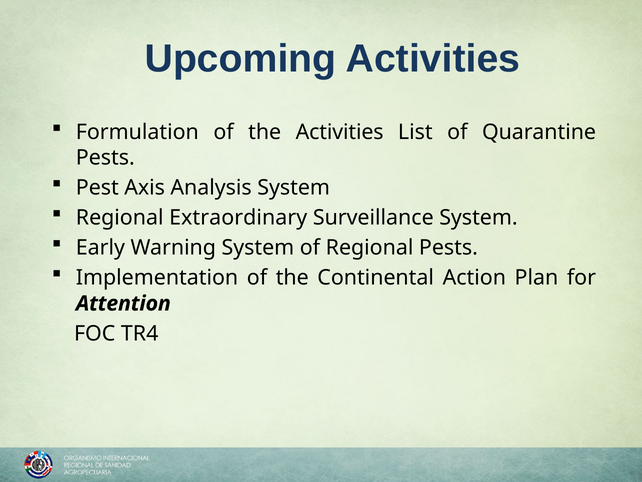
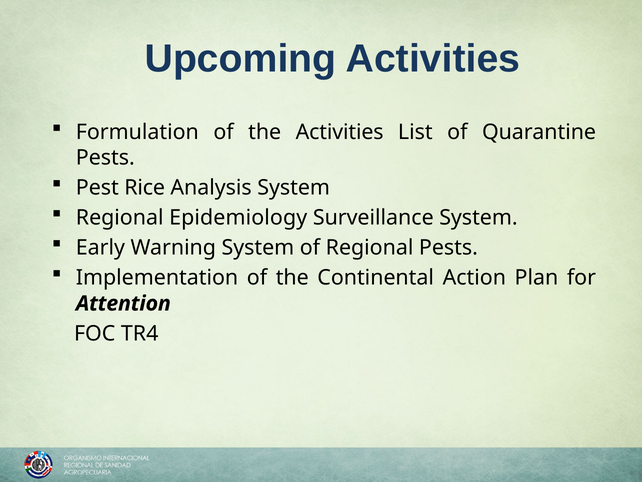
Axis: Axis -> Rice
Extraordinary: Extraordinary -> Epidemiology
